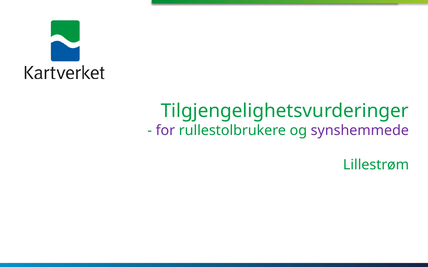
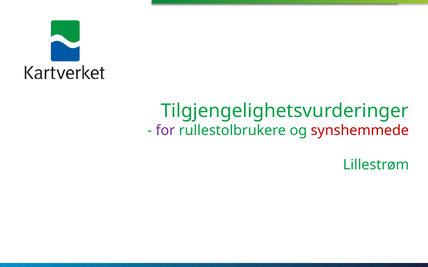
synshemmede colour: purple -> red
